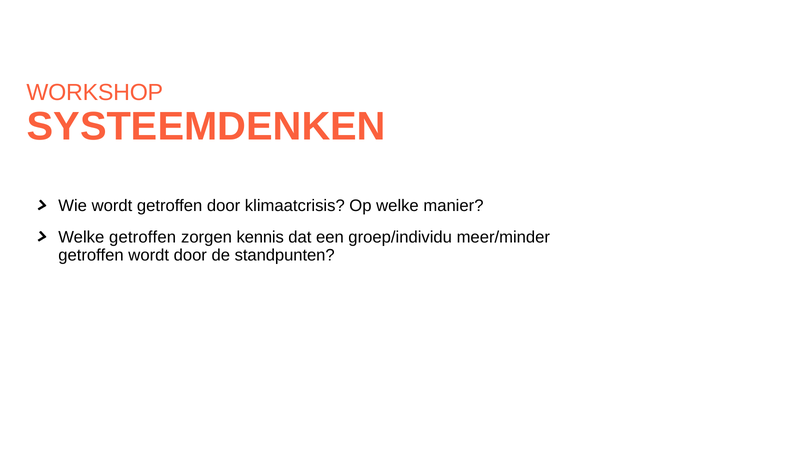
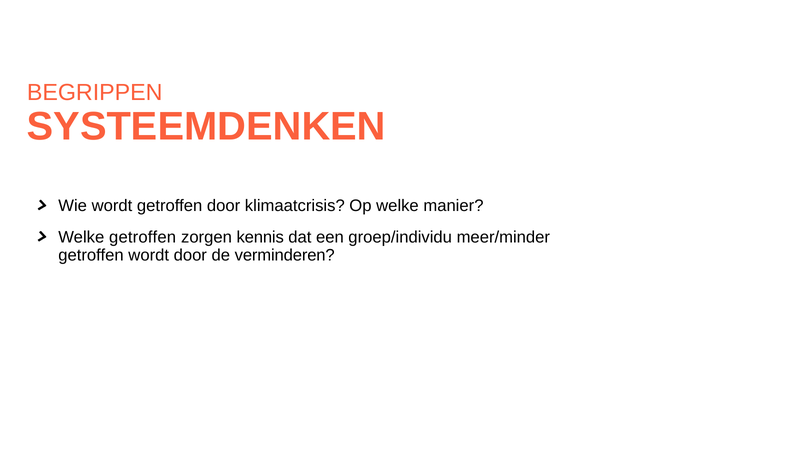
WORKSHOP: WORKSHOP -> BEGRIPPEN
standpunten: standpunten -> verminderen
